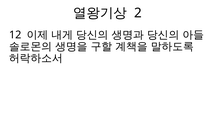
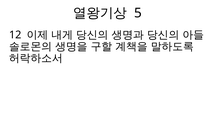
2: 2 -> 5
